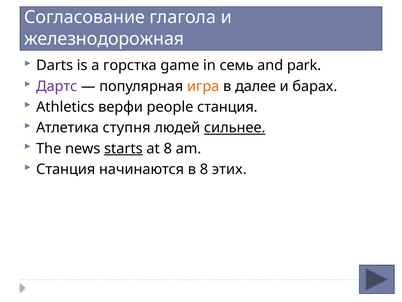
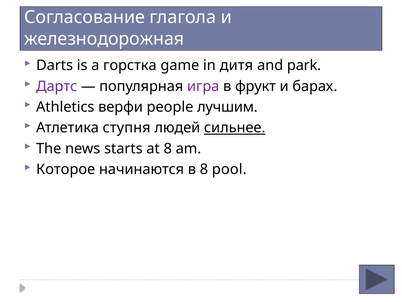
семь: семь -> дитя
игра colour: orange -> purple
далее: далее -> фрукт
people станция: станция -> лучшим
starts underline: present -> none
Станция at (66, 169): Станция -> Которое
этих: этих -> pool
